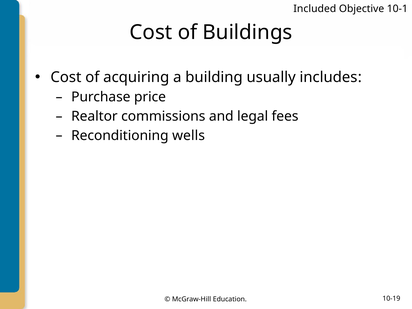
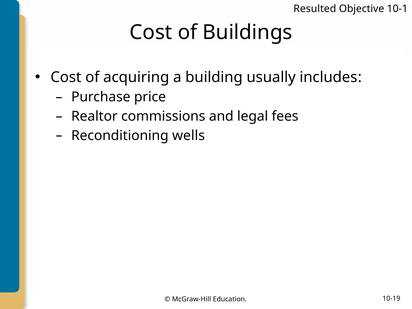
Included: Included -> Resulted
